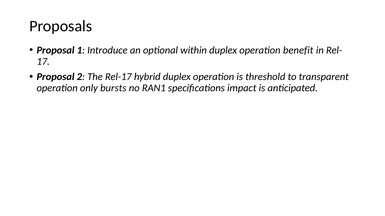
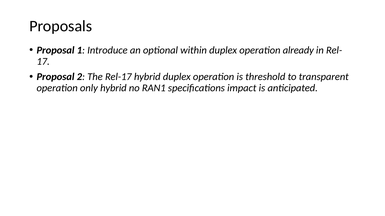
benefit: benefit -> already
only bursts: bursts -> hybrid
